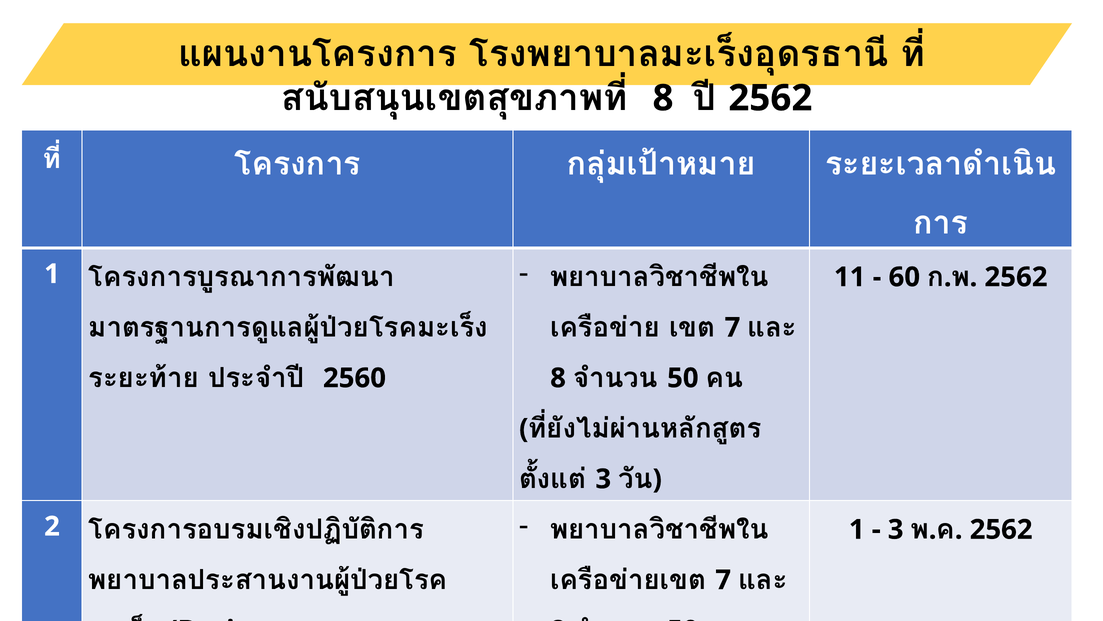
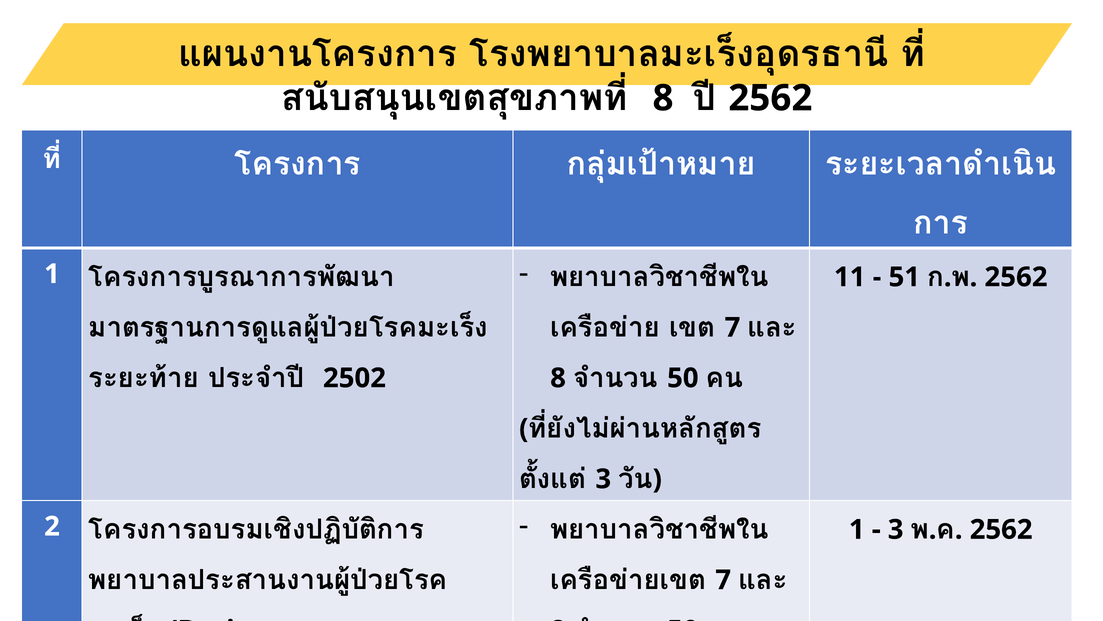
60: 60 -> 51
2560: 2560 -> 2502
